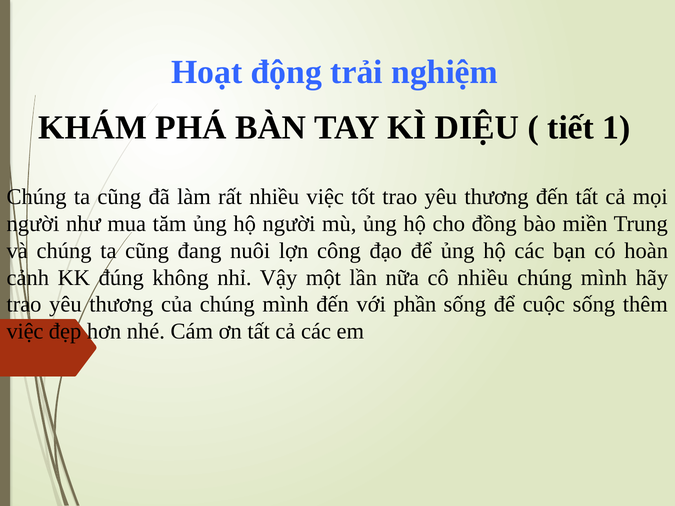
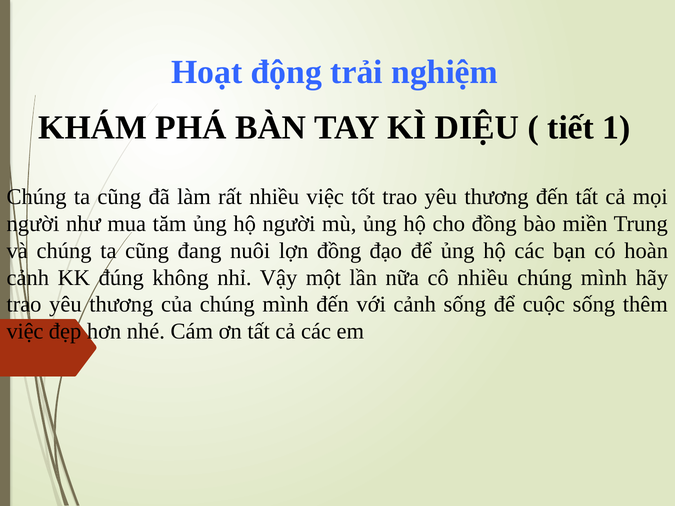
lợn công: công -> đồng
với phần: phần -> cảnh
